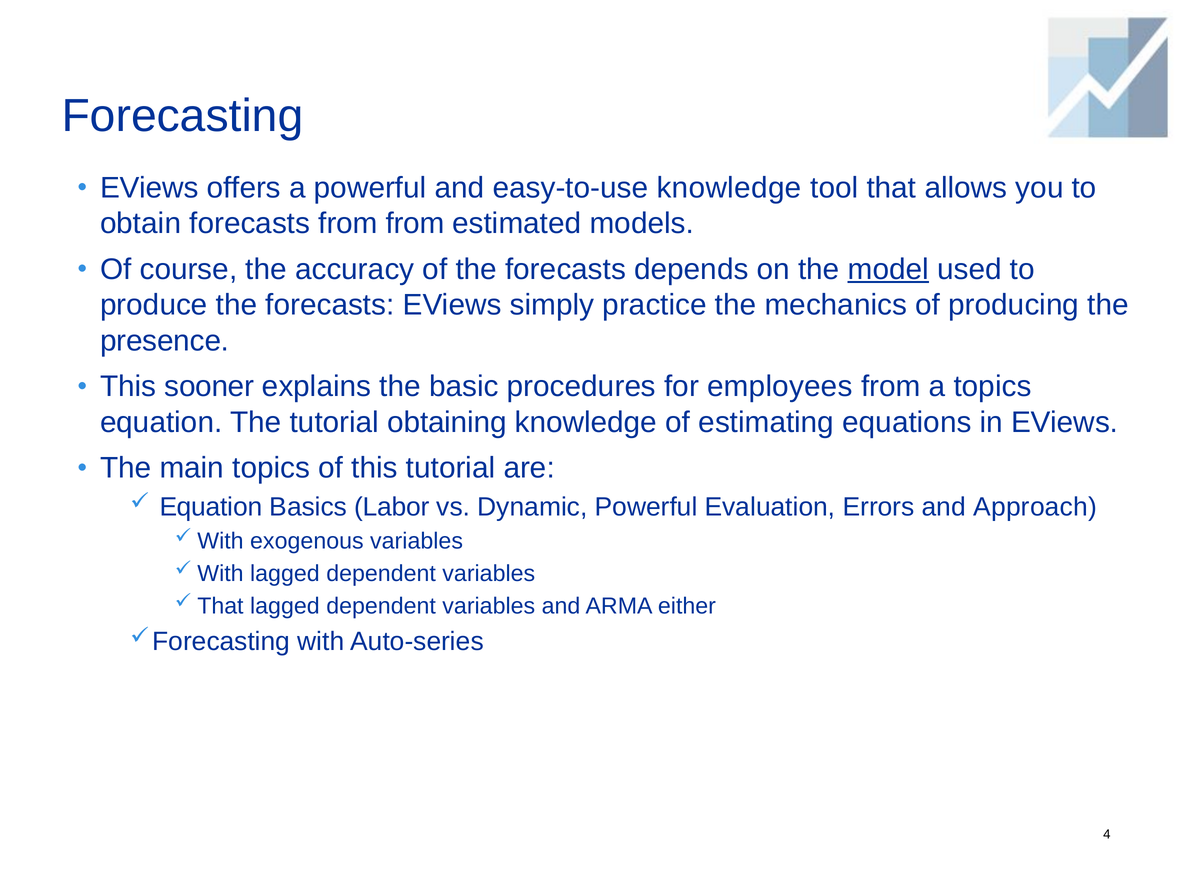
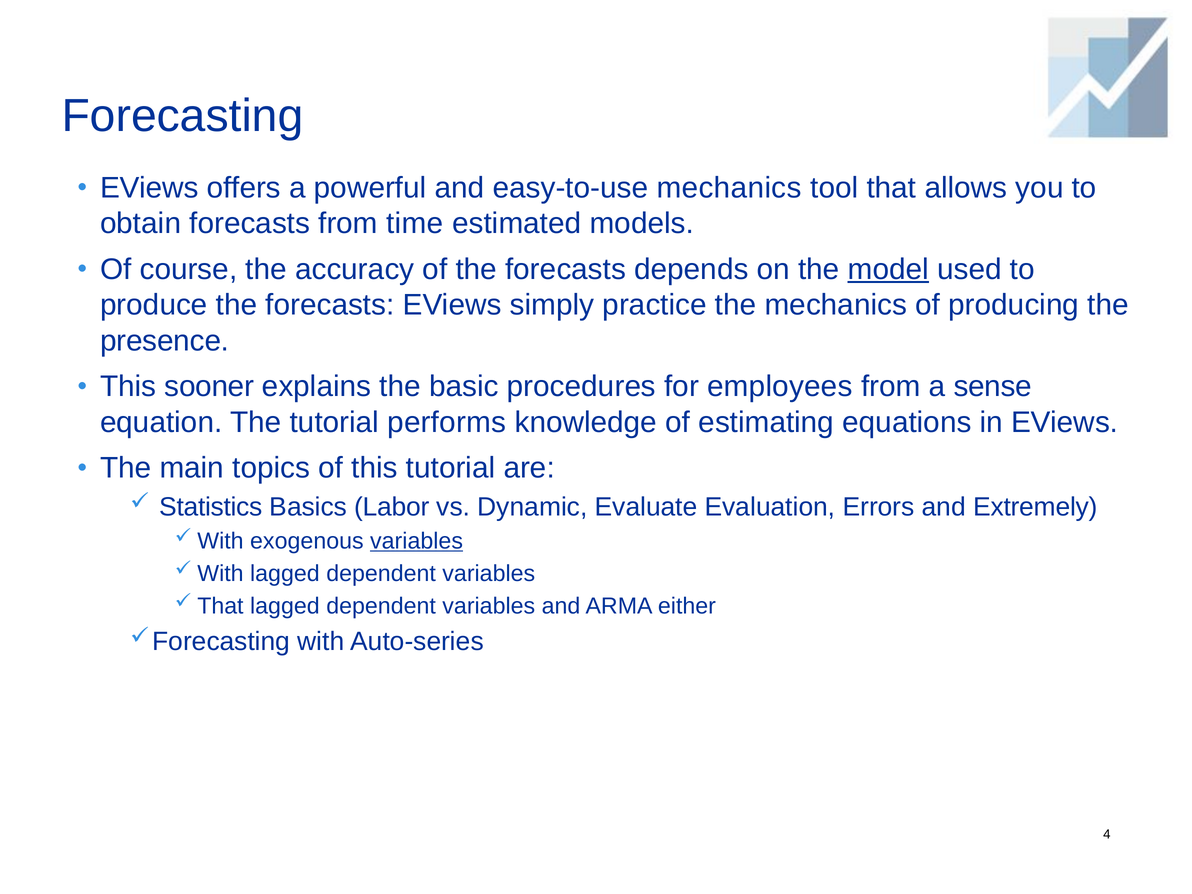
easy-to-use knowledge: knowledge -> mechanics
from from: from -> time
a topics: topics -> sense
obtaining: obtaining -> performs
Equation at (211, 507): Equation -> Statistics
Dynamic Powerful: Powerful -> Evaluate
Approach: Approach -> Extremely
variables at (417, 541) underline: none -> present
